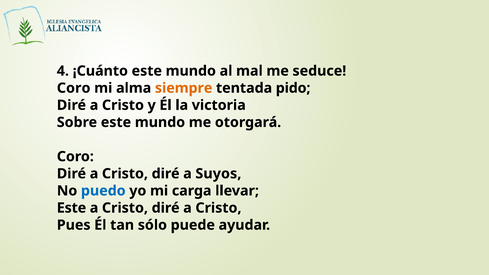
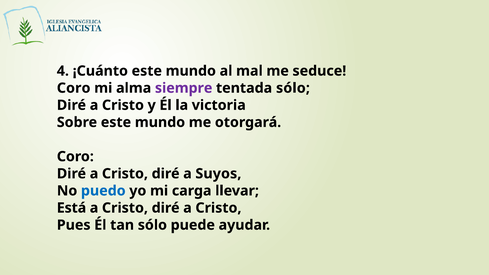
siempre colour: orange -> purple
tentada pido: pido -> sólo
Este at (71, 208): Este -> Está
